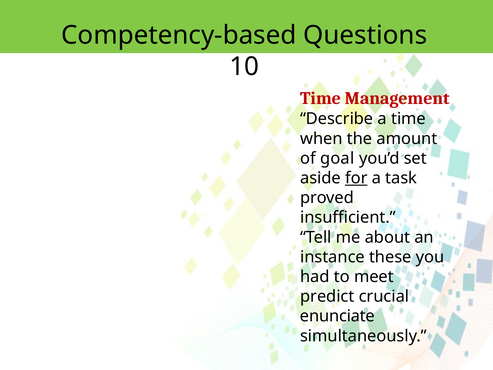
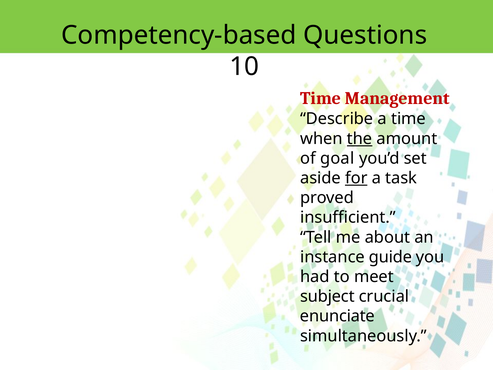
the underline: none -> present
these: these -> guide
predict: predict -> subject
